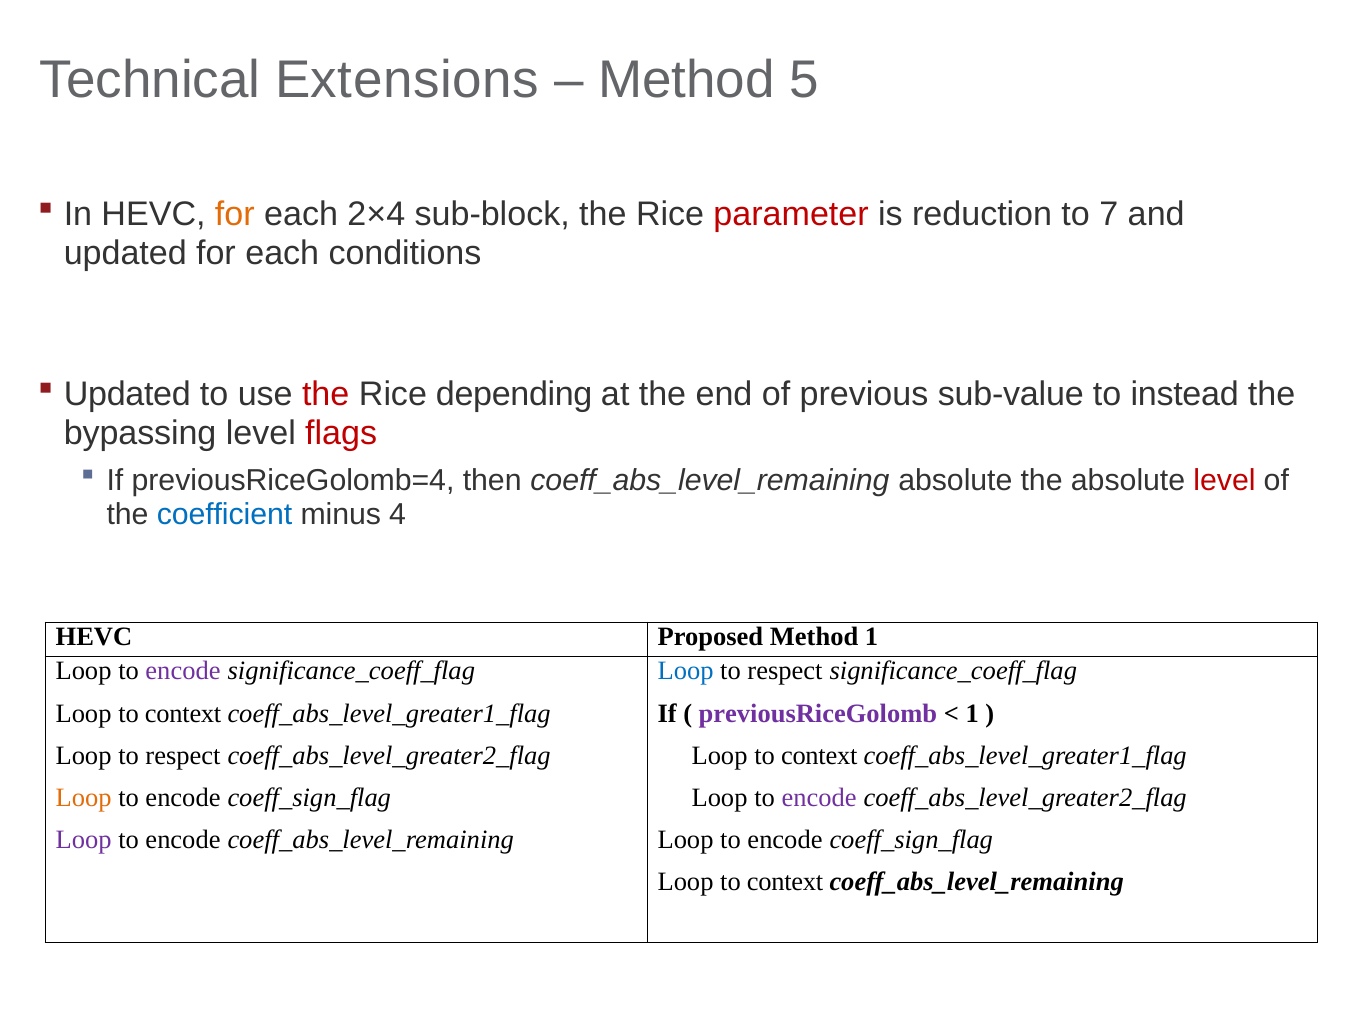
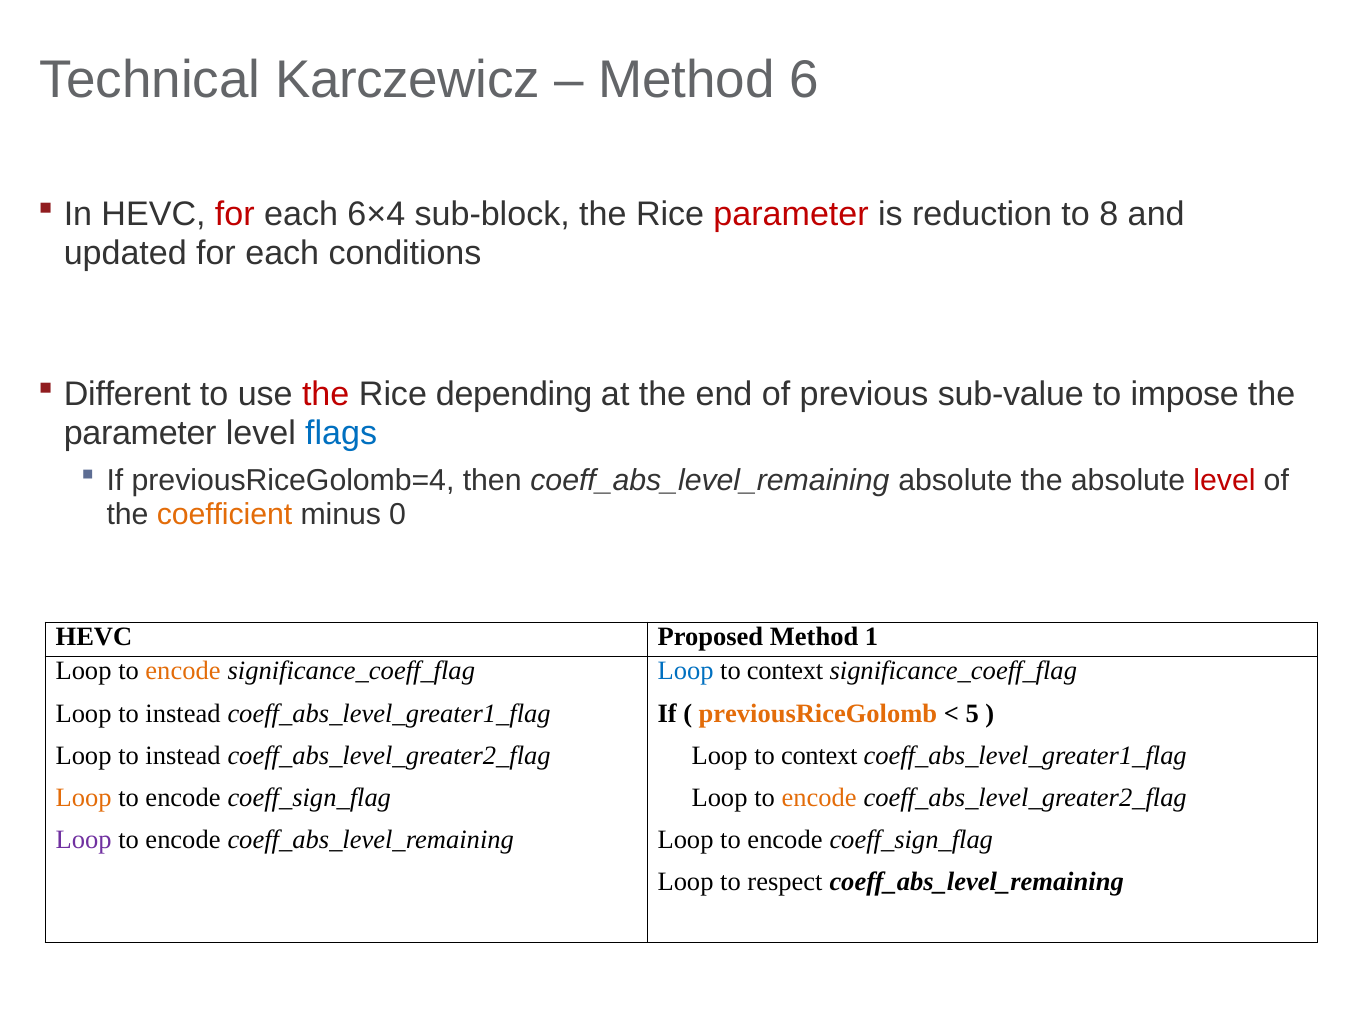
Extensions: Extensions -> Karczewicz
5: 5 -> 6
for at (235, 214) colour: orange -> red
2×4: 2×4 -> 6×4
7: 7 -> 8
Updated at (127, 394): Updated -> Different
instead: instead -> impose
bypassing at (140, 433): bypassing -> parameter
flags colour: red -> blue
coefficient colour: blue -> orange
4: 4 -> 0
encode at (183, 671) colour: purple -> orange
respect at (785, 671): respect -> context
context at (183, 714): context -> instead
previousRiceGolomb colour: purple -> orange
1 at (972, 714): 1 -> 5
respect at (183, 756): respect -> instead
encode at (819, 798) colour: purple -> orange
context at (785, 882): context -> respect
